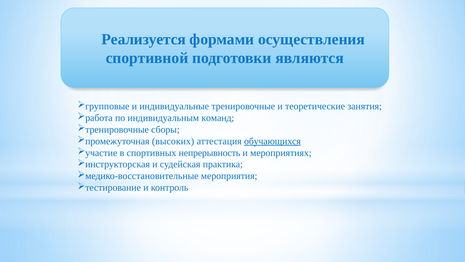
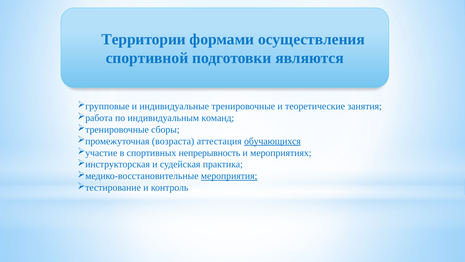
Реализуется: Реализуется -> Территории
высоких: высоких -> возраста
мероприятия underline: none -> present
